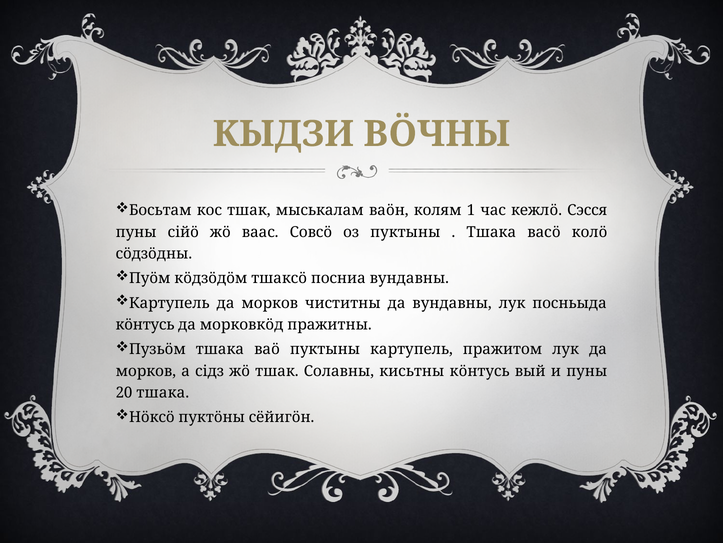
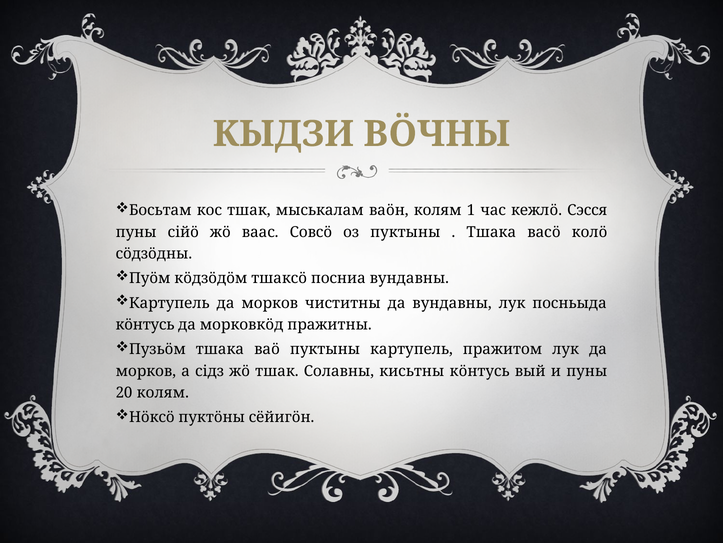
20 тшака: тшака -> колям
